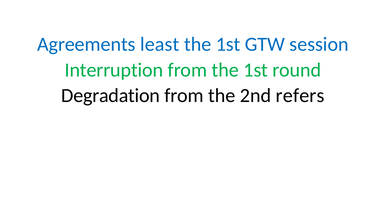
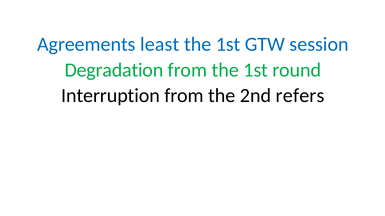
Interruption: Interruption -> Degradation
Degradation: Degradation -> Interruption
